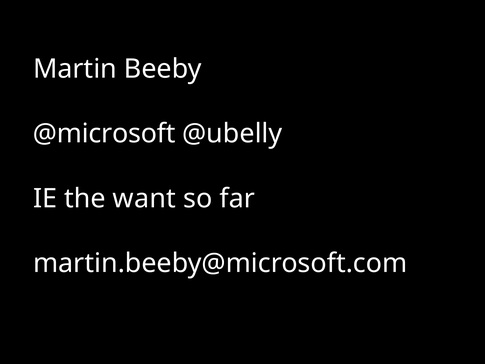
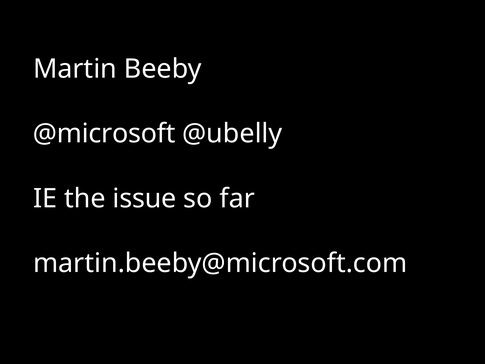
want: want -> issue
